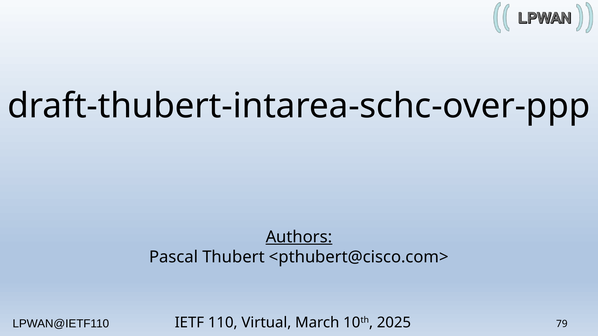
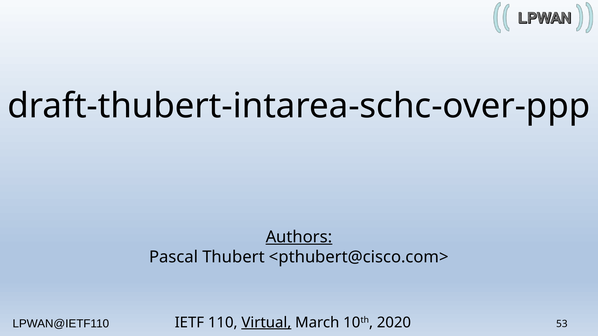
Virtual underline: none -> present
2025: 2025 -> 2020
79: 79 -> 53
